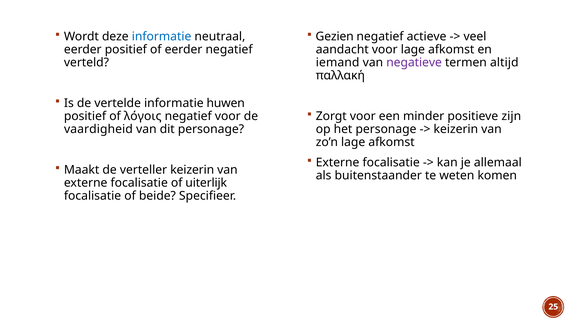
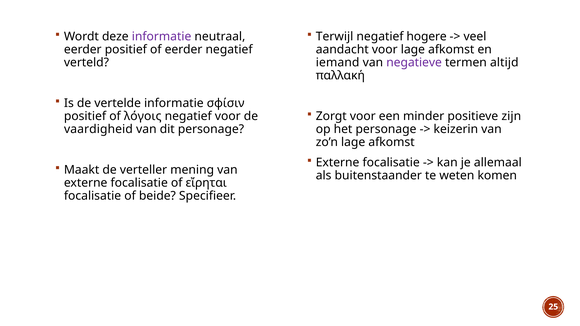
informatie at (162, 36) colour: blue -> purple
Gezien: Gezien -> Terwijl
actieve: actieve -> hogere
huwen: huwen -> σφίσιν
verteller keizerin: keizerin -> mening
uiterlijk: uiterlijk -> εἴρηται
